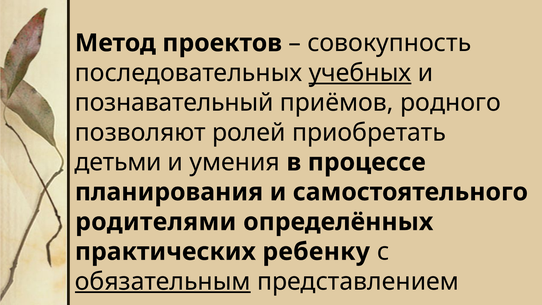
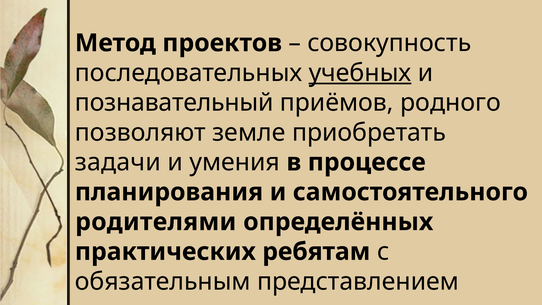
ролей: ролей -> земле
детьми: детьми -> задачи
ребенку: ребенку -> ребятам
обязательным underline: present -> none
